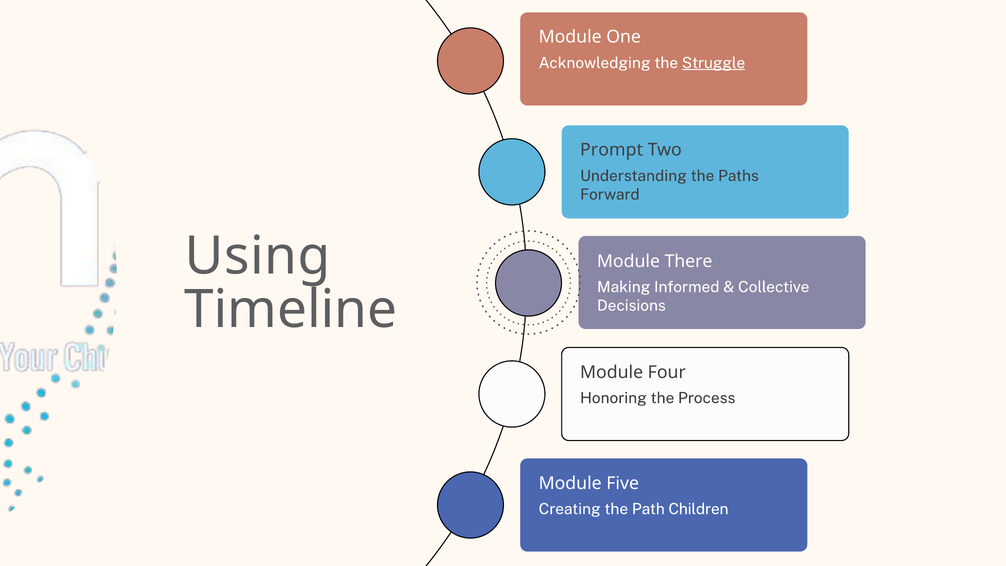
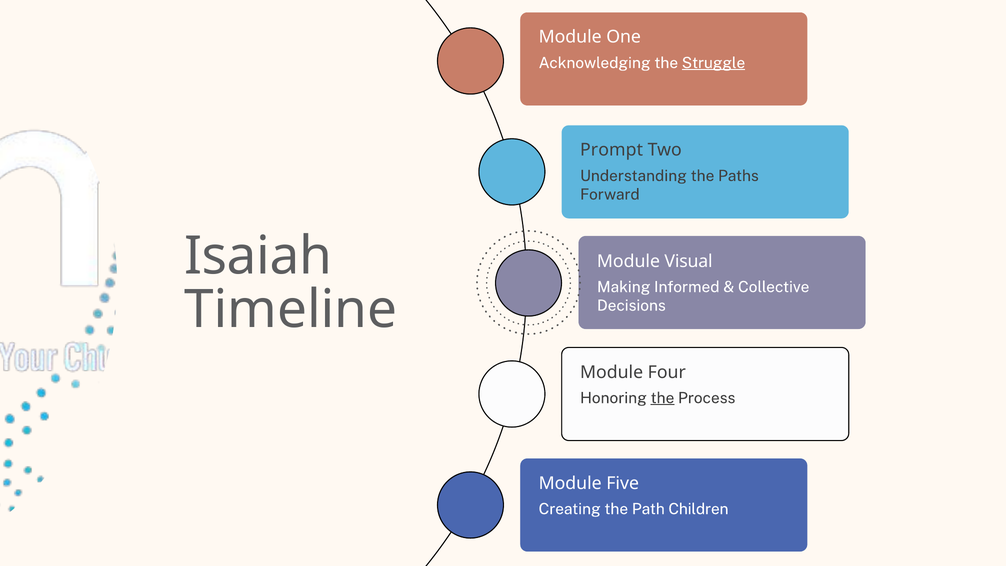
Using: Using -> Isaiah
There: There -> Visual
the at (662, 398) underline: none -> present
